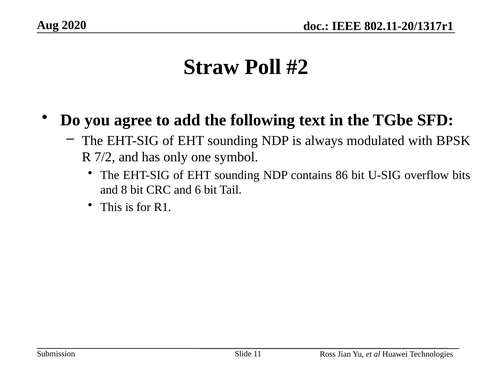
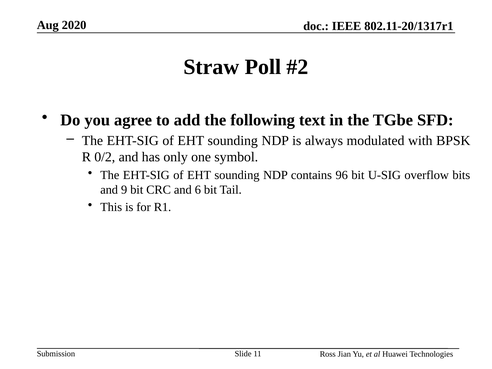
7/2: 7/2 -> 0/2
86: 86 -> 96
8: 8 -> 9
